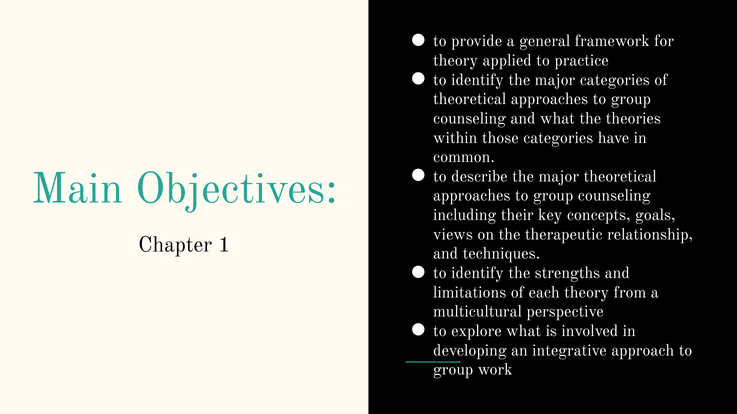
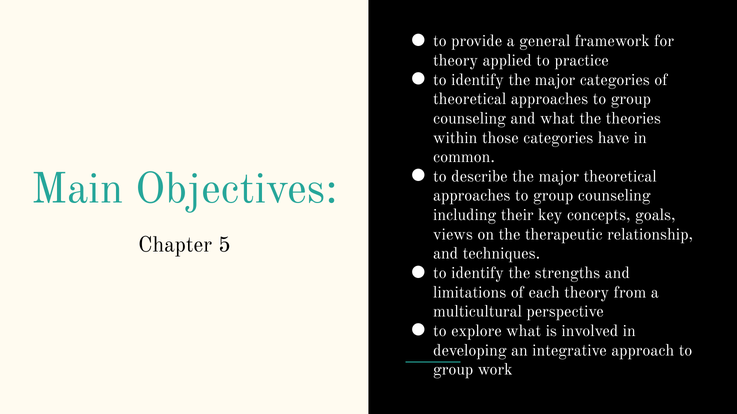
1: 1 -> 5
